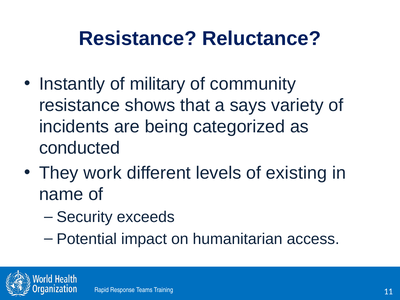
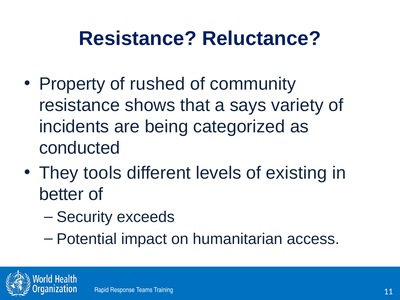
Instantly: Instantly -> Property
military: military -> rushed
work: work -> tools
name: name -> better
